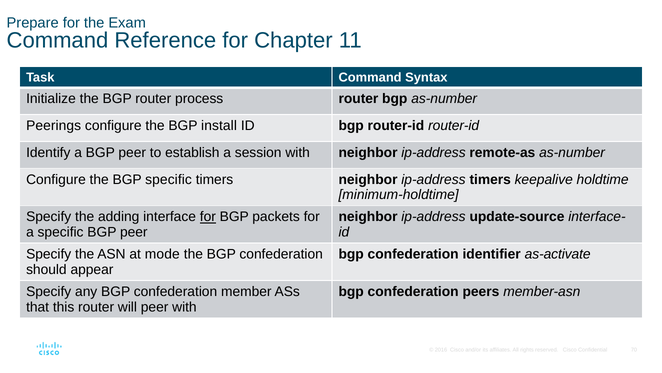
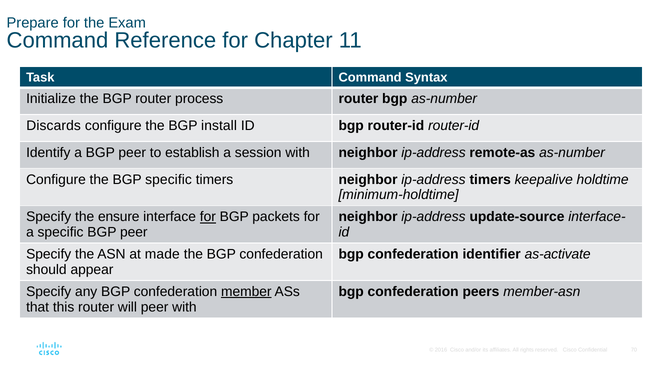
Peerings: Peerings -> Discards
adding: adding -> ensure
mode: mode -> made
member underline: none -> present
